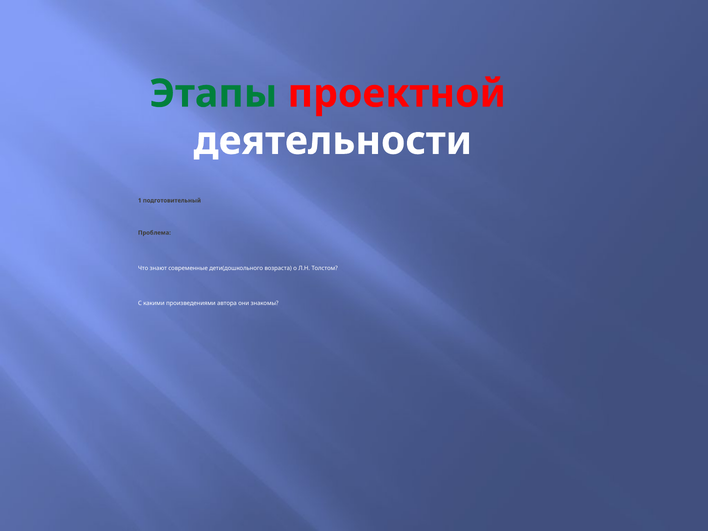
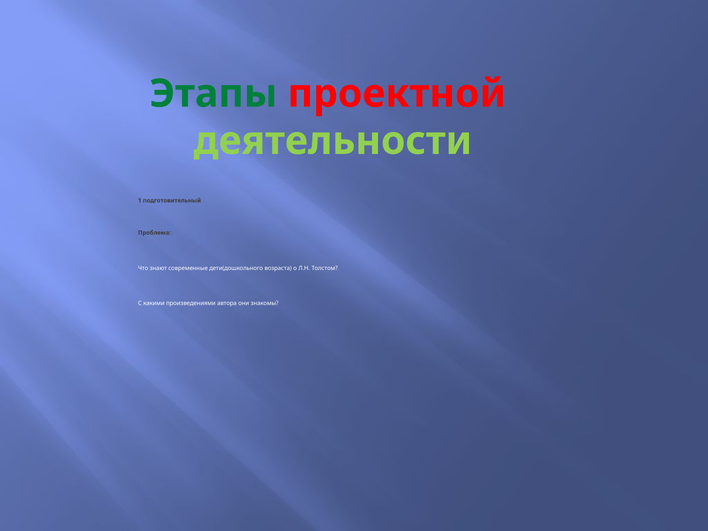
деятельности colour: white -> light green
